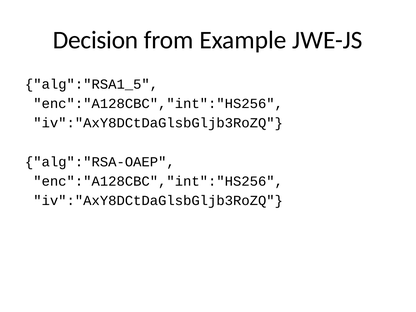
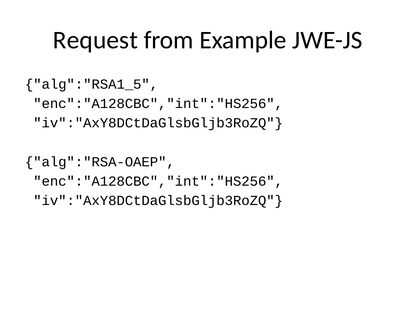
Decision: Decision -> Request
